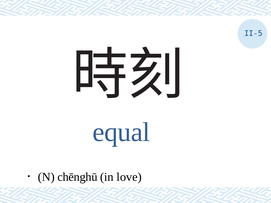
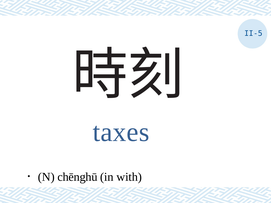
equal: equal -> taxes
love: love -> with
